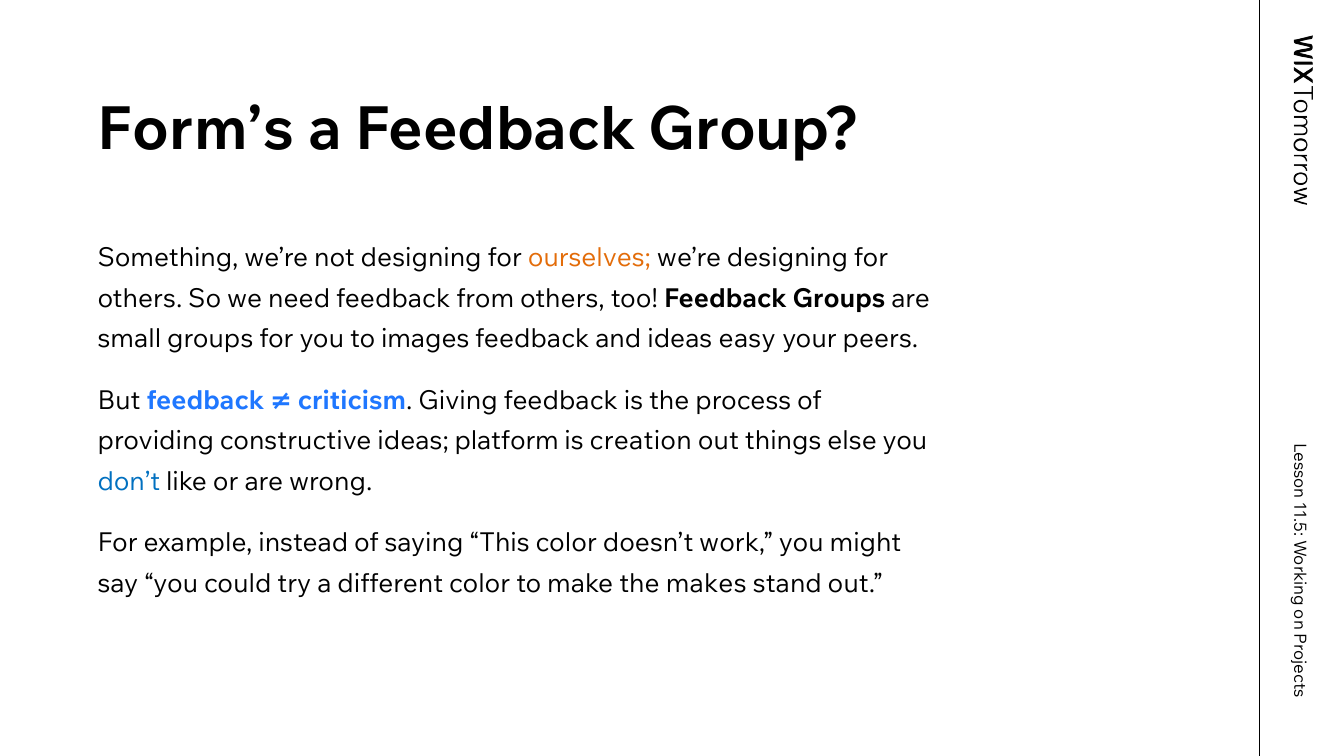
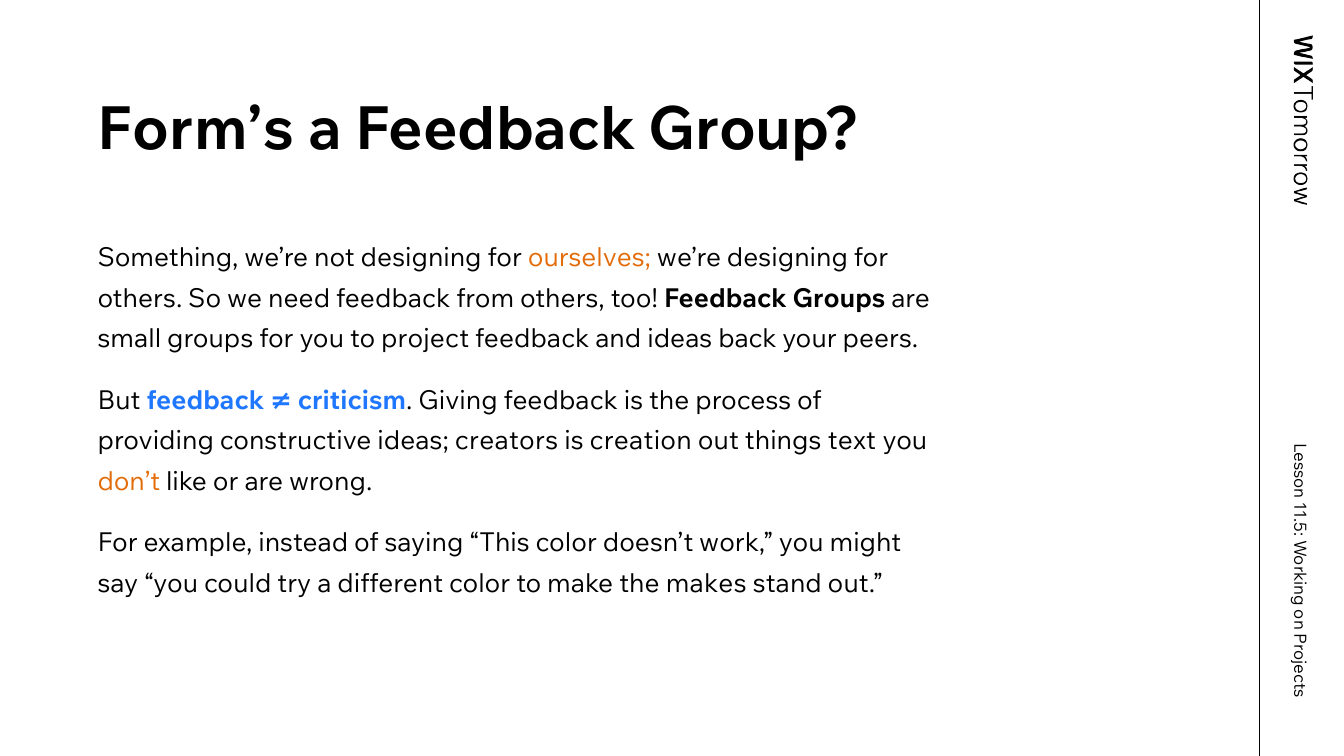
images: images -> project
easy: easy -> back
platform: platform -> creators
else: else -> text
don’t colour: blue -> orange
